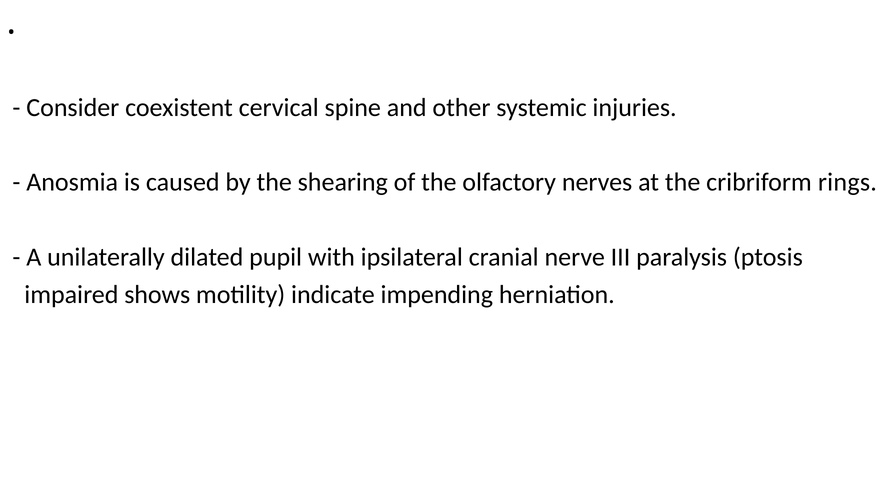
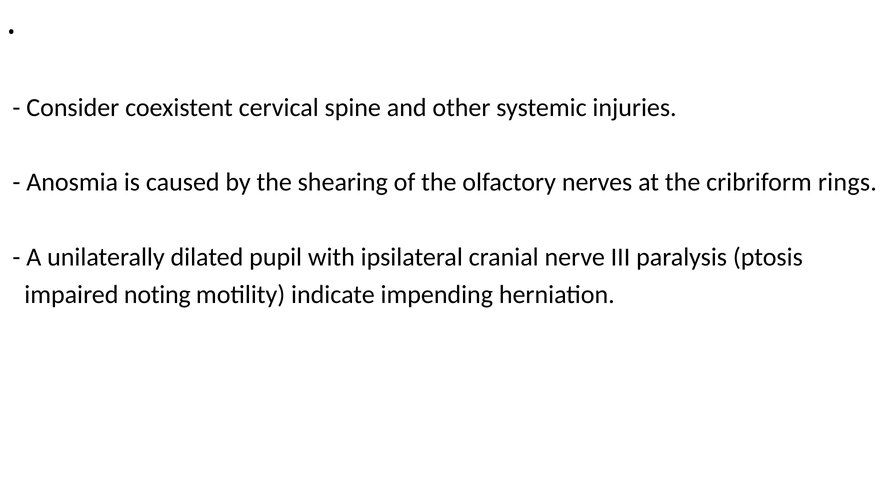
shows: shows -> noting
